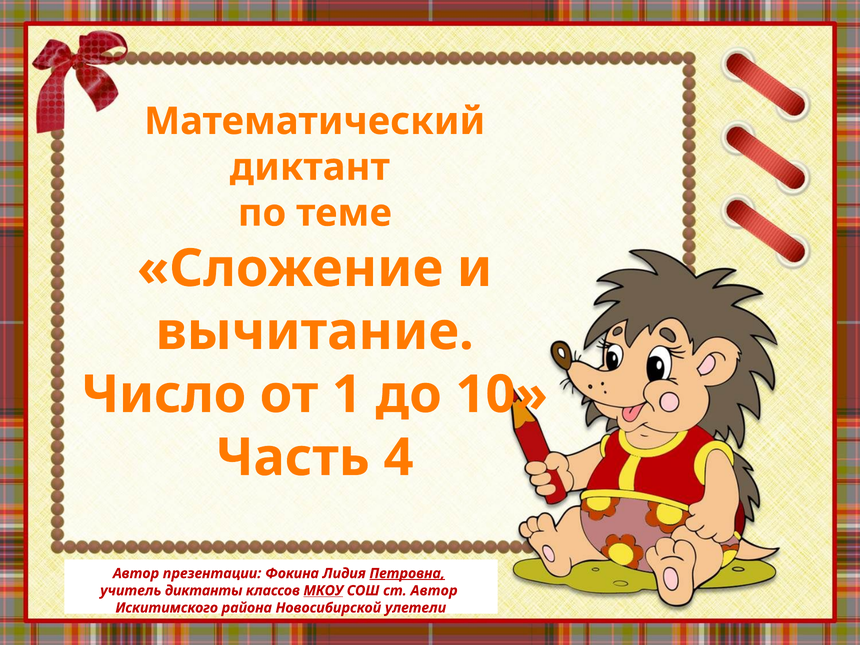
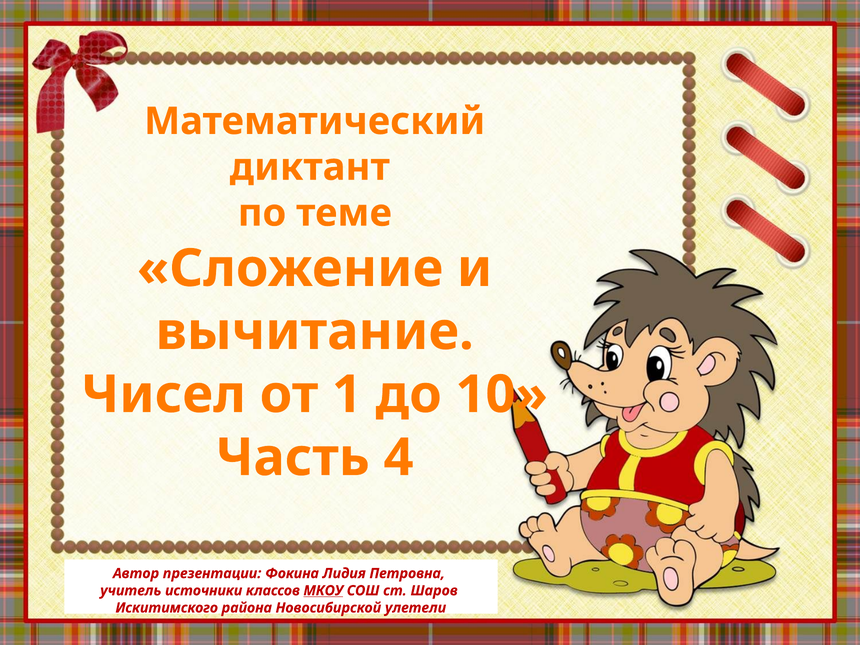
Число: Число -> Чисел
Петровна underline: present -> none
диктанты: диктанты -> источники
ст Автор: Автор -> Шаров
